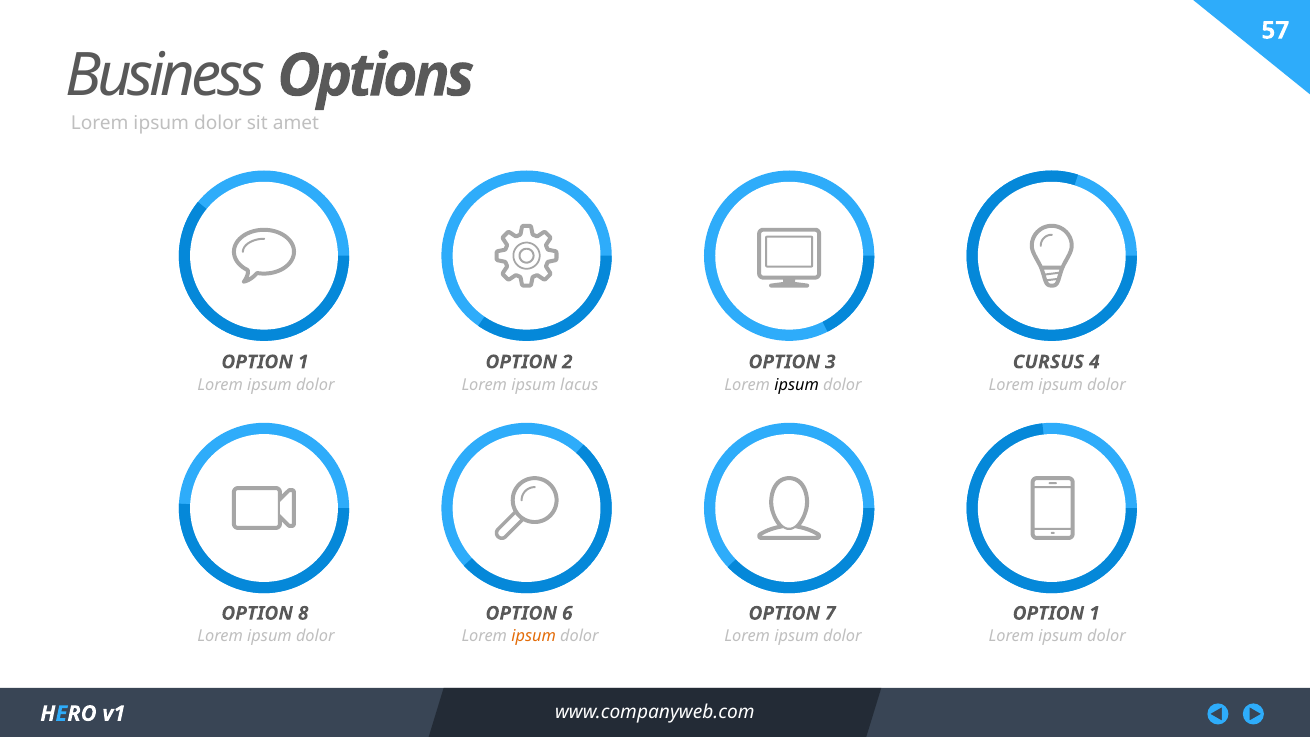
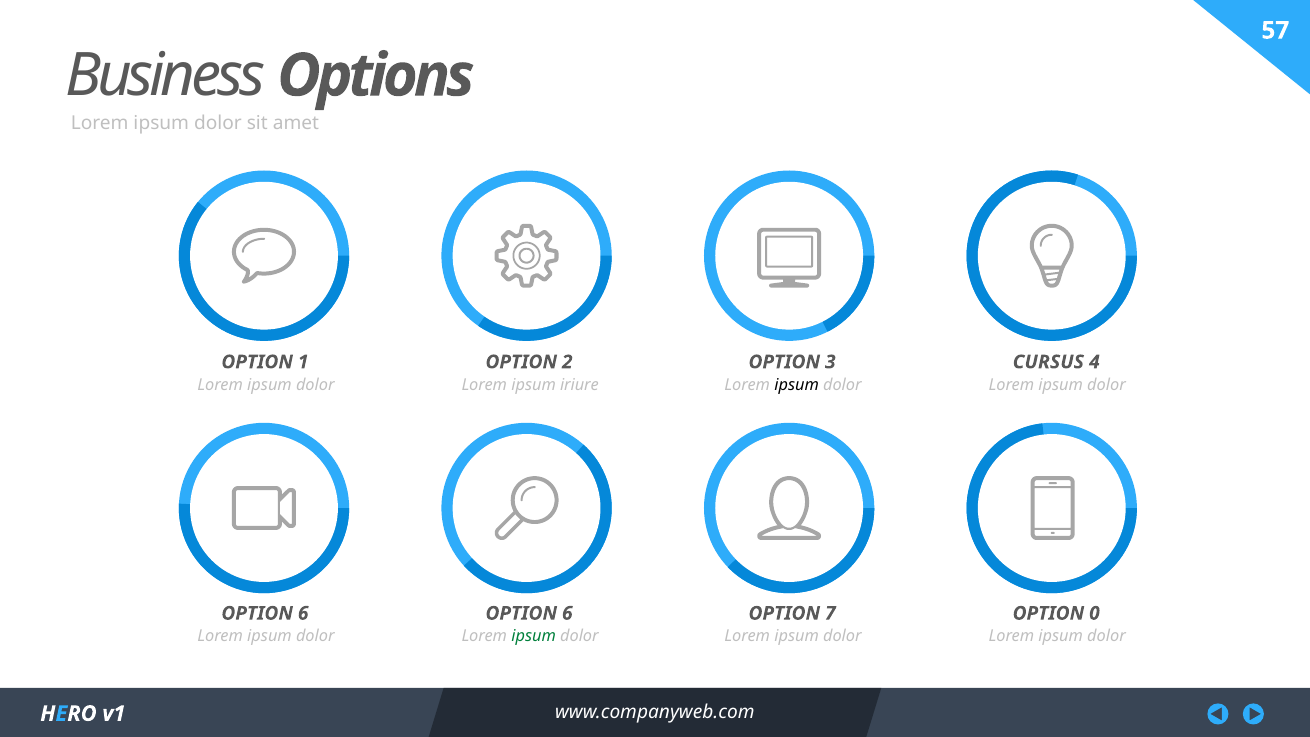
lacus: lacus -> iriure
8 at (303, 613): 8 -> 6
1 at (1094, 613): 1 -> 0
ipsum at (534, 636) colour: orange -> green
